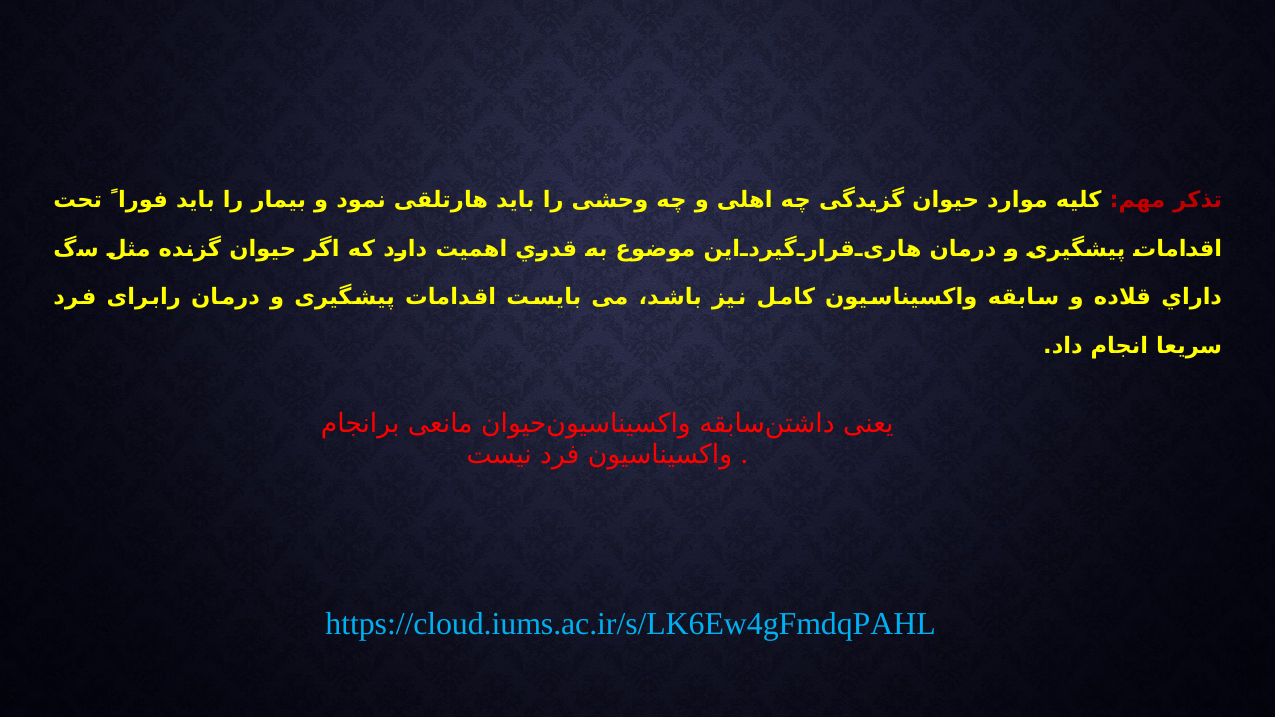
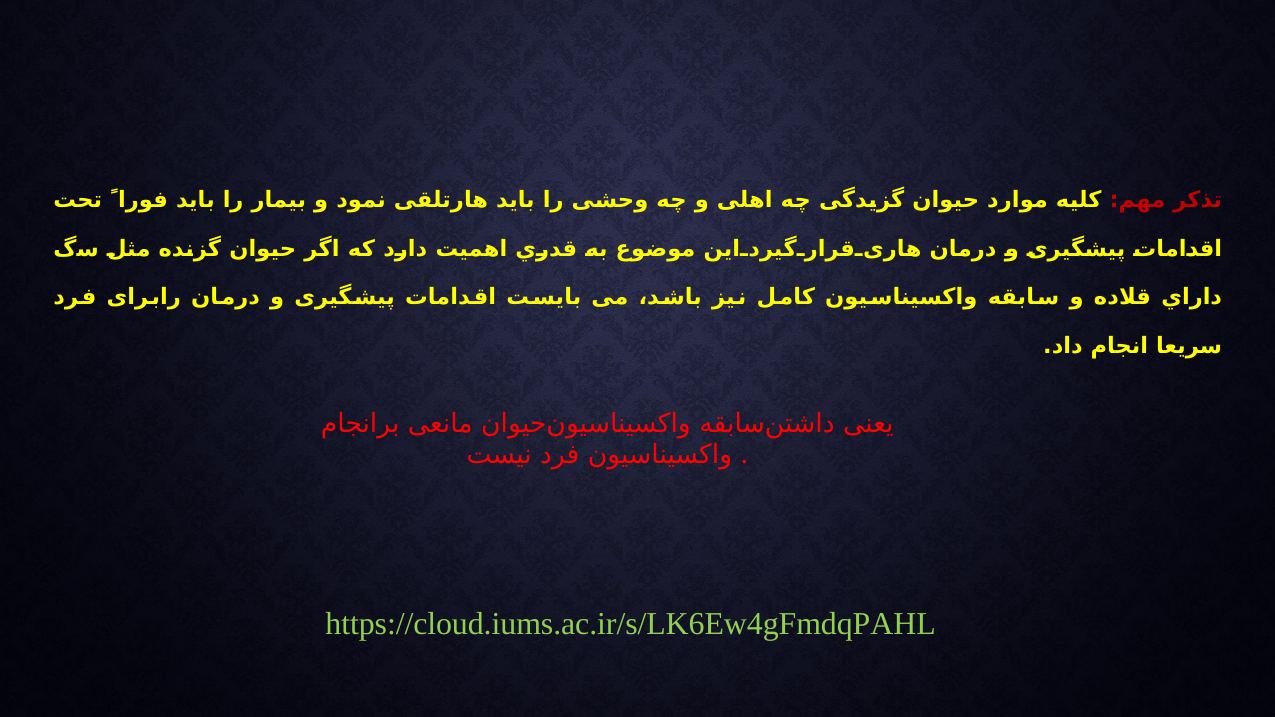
https://cloud.iums.ac.ir/s/LK6Ew4gFmdqPAHL colour: light blue -> light green
